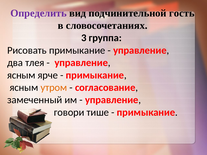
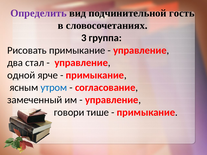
тлея: тлея -> стал
ясным at (21, 75): ясным -> одной
утром colour: orange -> blue
